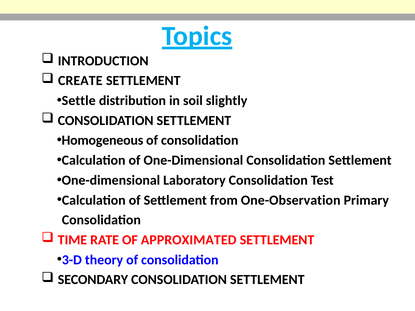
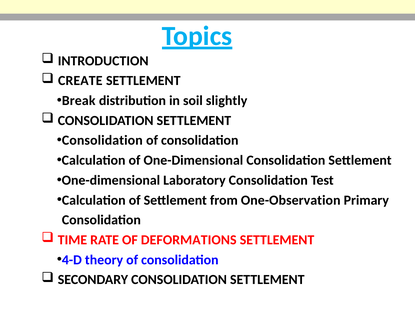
Settle: Settle -> Break
Homogeneous at (102, 141): Homogeneous -> Consolidation
APPROXIMATED: APPROXIMATED -> DEFORMATIONS
3-D: 3-D -> 4-D
